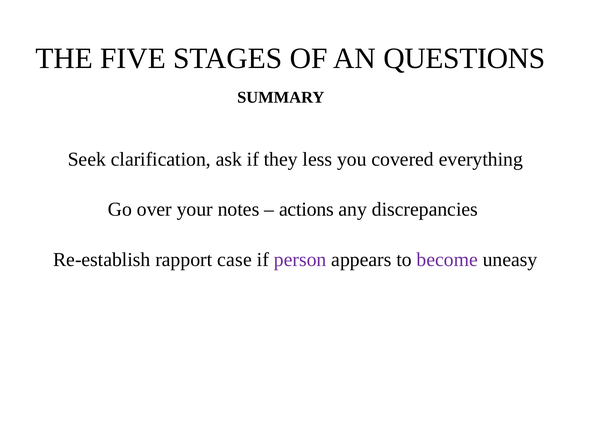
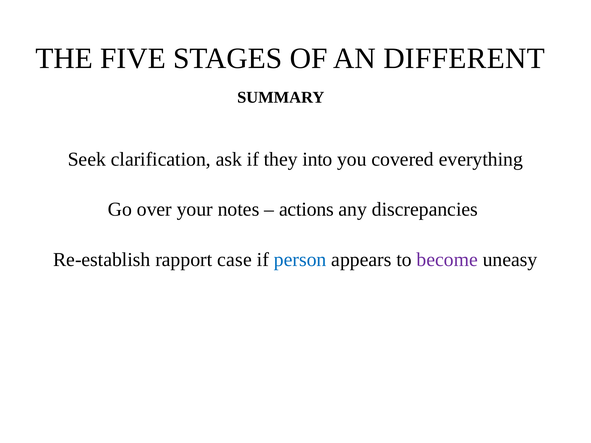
QUESTIONS: QUESTIONS -> DIFFERENT
less: less -> into
person colour: purple -> blue
